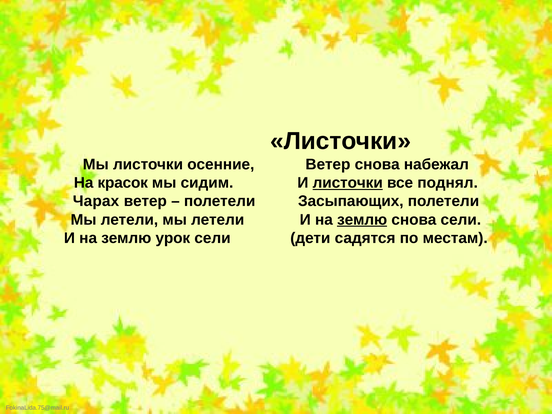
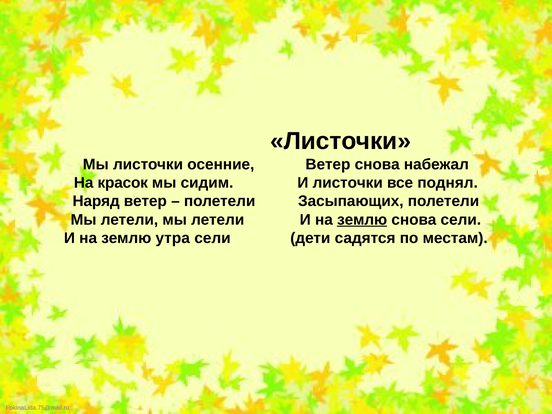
листочки at (348, 183) underline: present -> none
Чарах: Чарах -> Наряд
урок: урок -> утра
